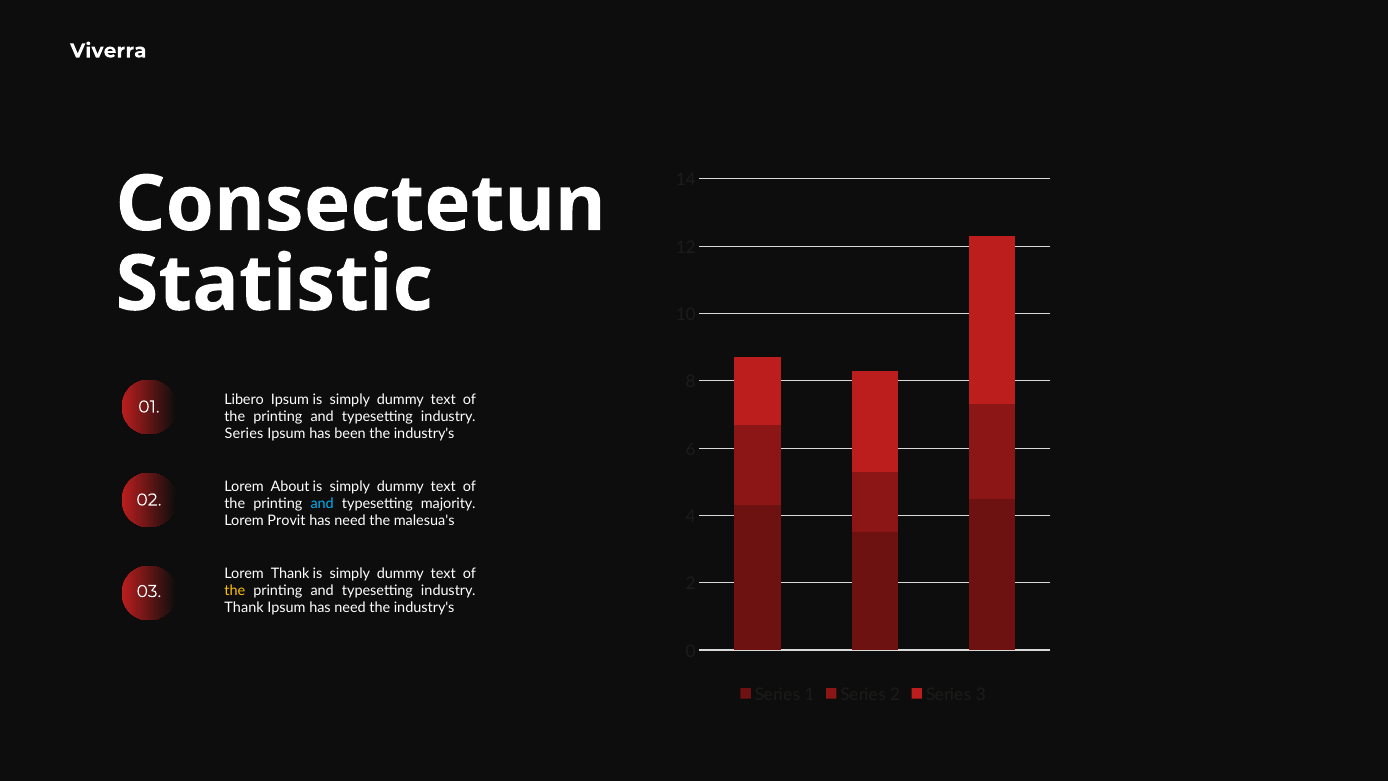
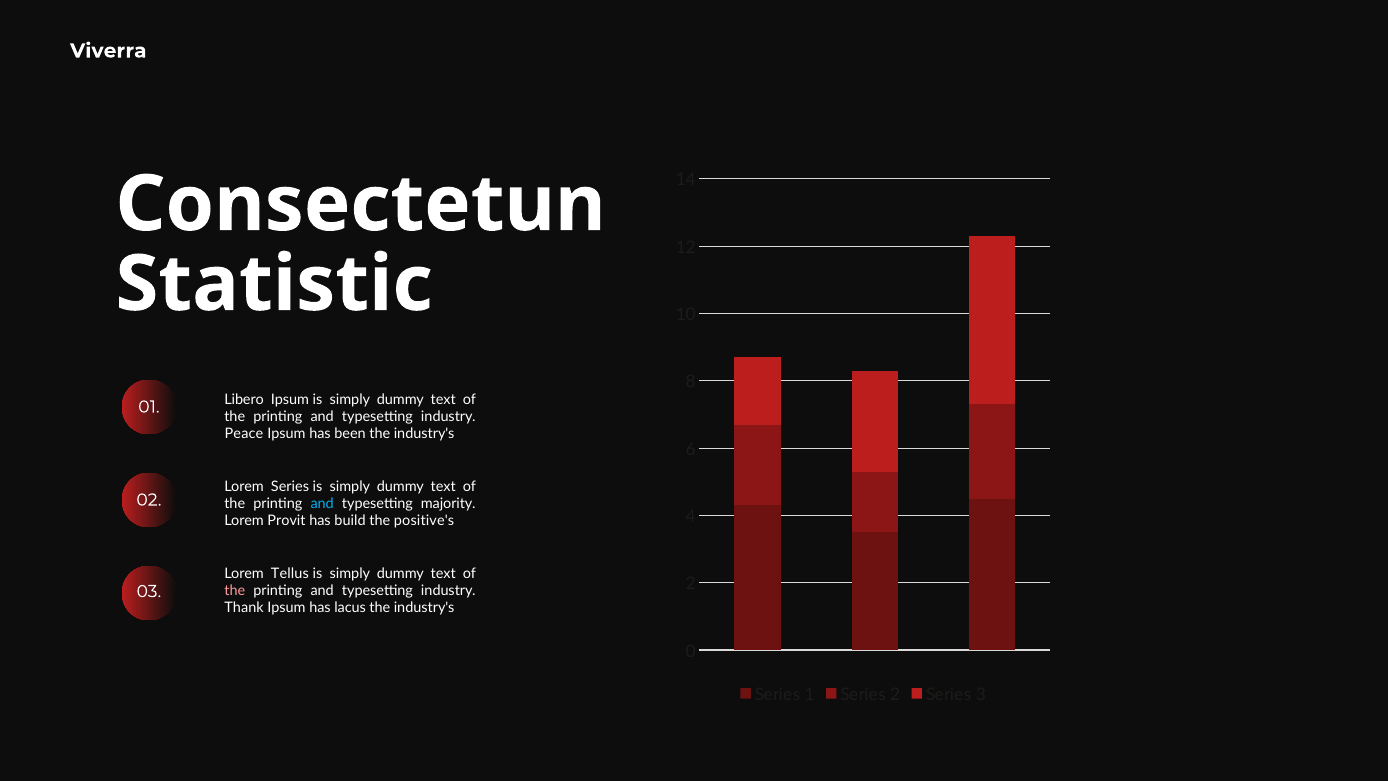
Series at (244, 434): Series -> Peace
Lorem About: About -> Series
need at (350, 521): need -> build
malesua's: malesua's -> positive's
Lorem Thank: Thank -> Tellus
the at (235, 591) colour: yellow -> pink
Ipsum has need: need -> lacus
